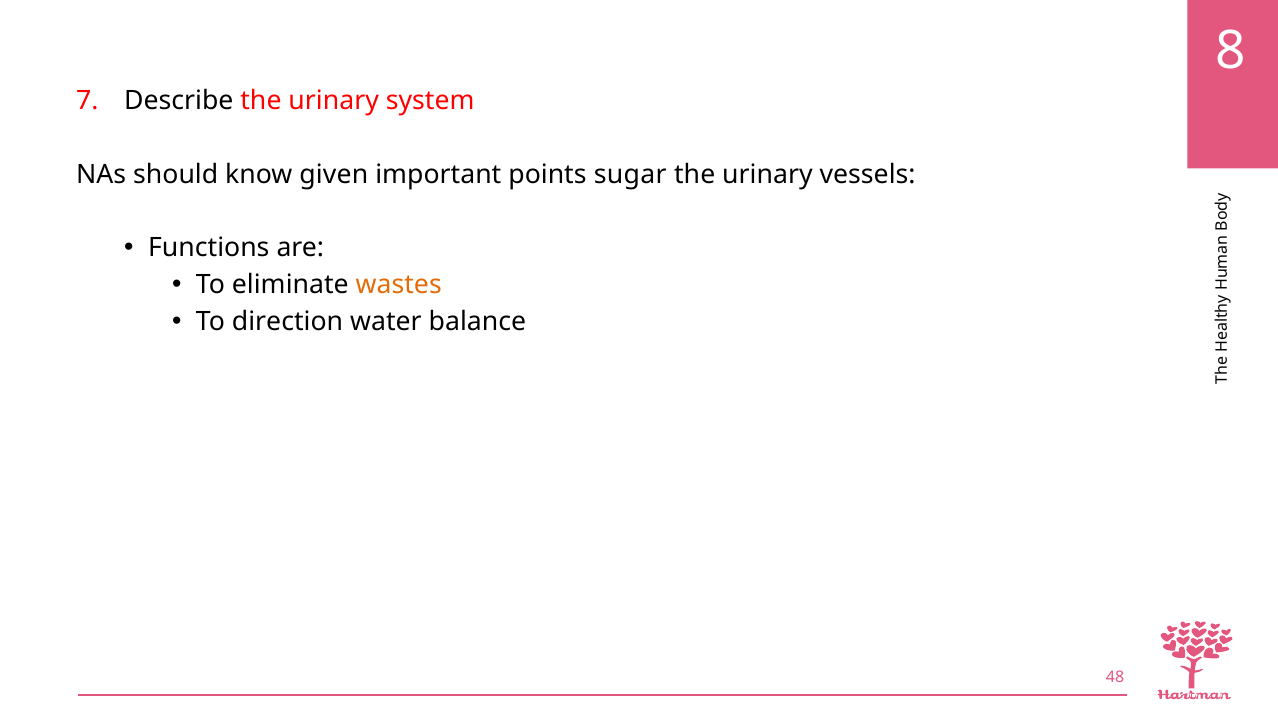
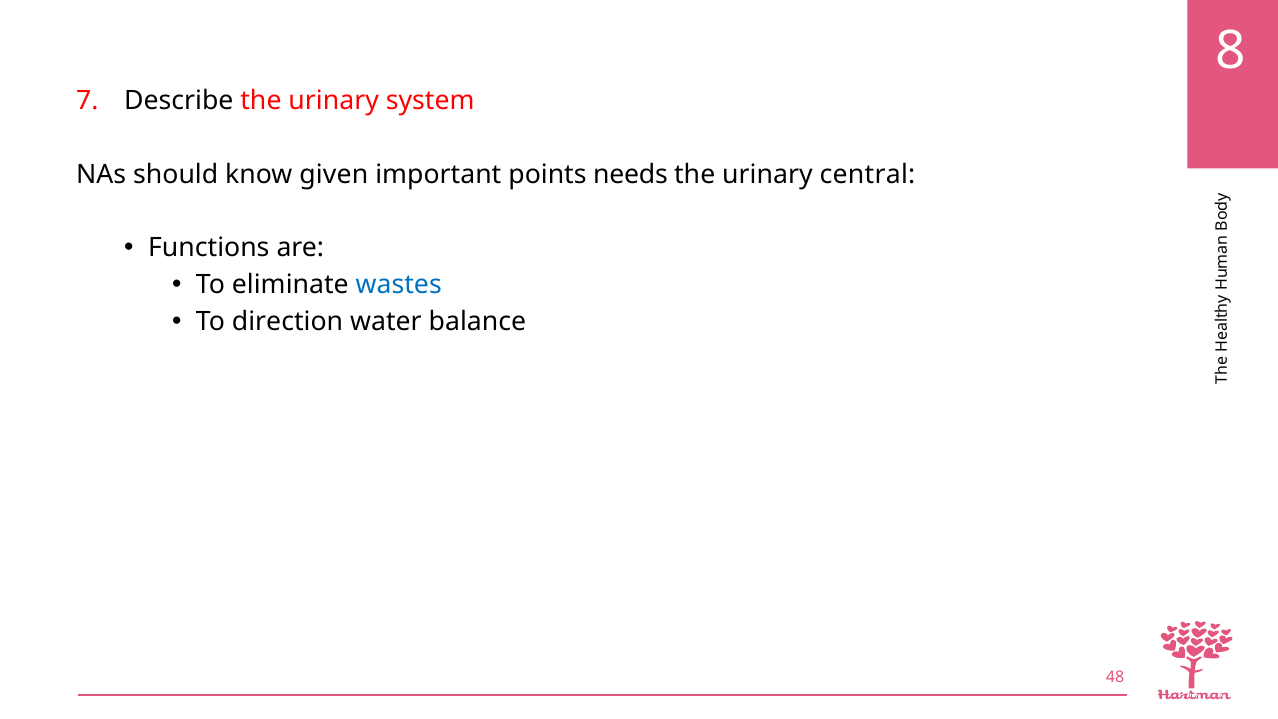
sugar: sugar -> needs
vessels: vessels -> central
wastes colour: orange -> blue
